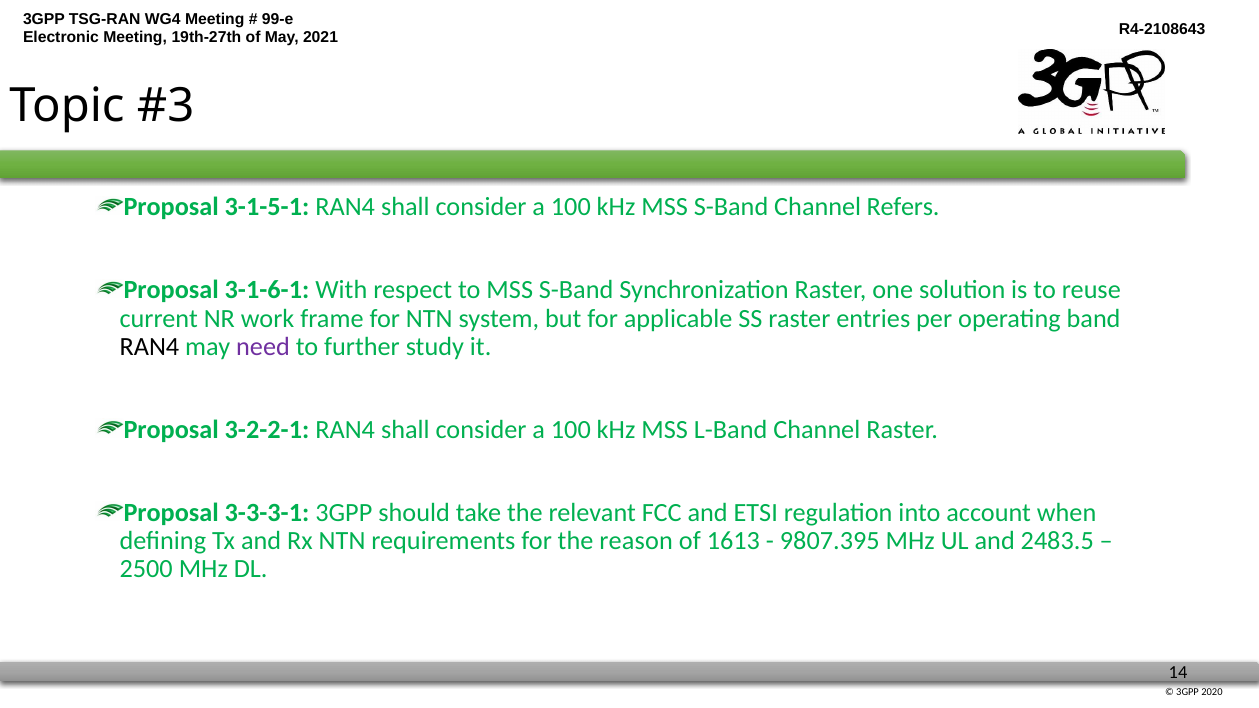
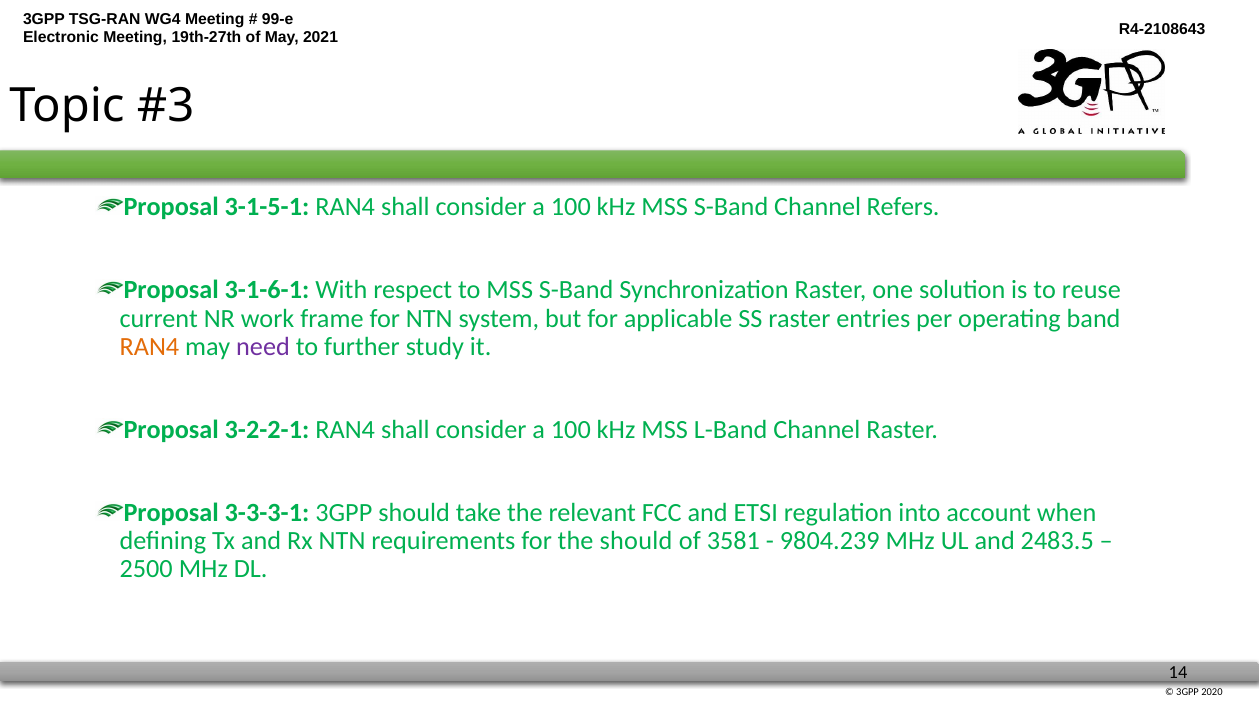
RAN4 at (149, 347) colour: black -> orange
the reason: reason -> should
1613: 1613 -> 3581
9807.395: 9807.395 -> 9804.239
